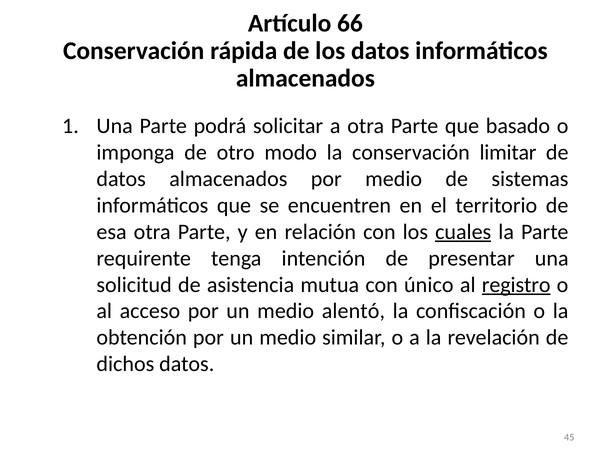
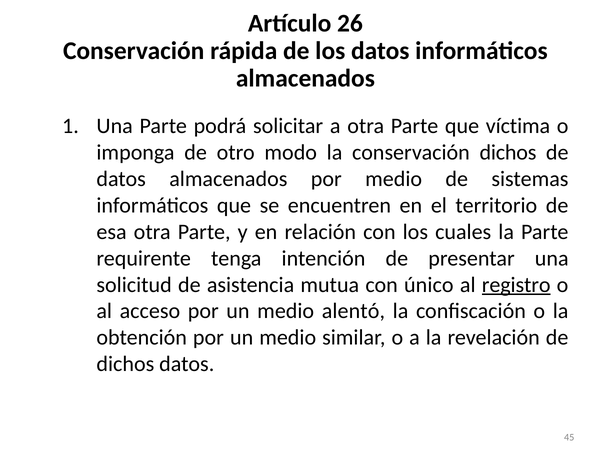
66: 66 -> 26
basado: basado -> víctima
conservación limitar: limitar -> dichos
cuales underline: present -> none
